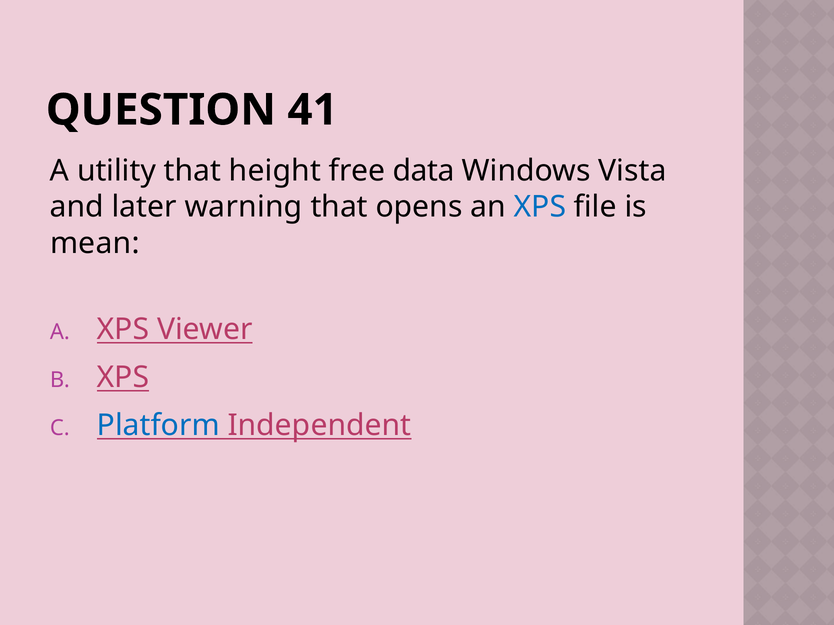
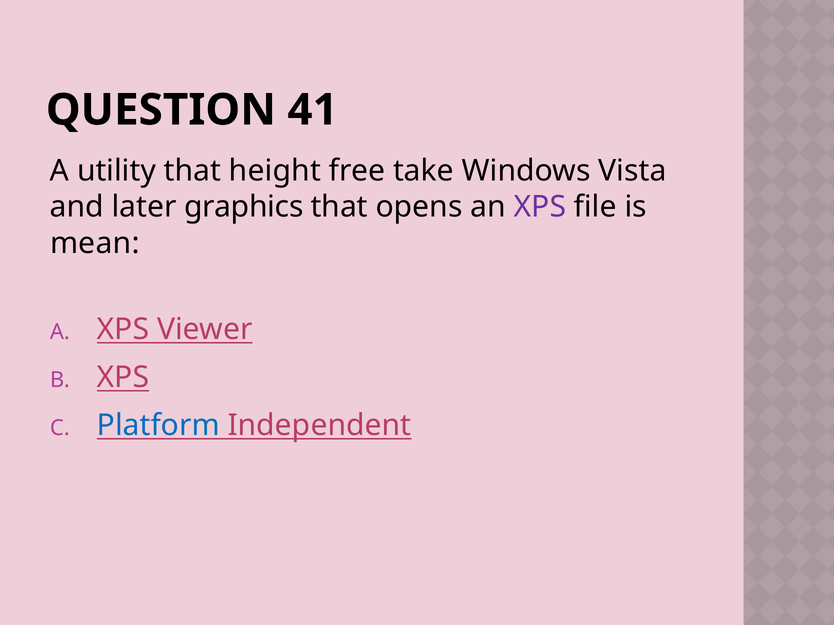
data: data -> take
warning: warning -> graphics
XPS at (540, 207) colour: blue -> purple
